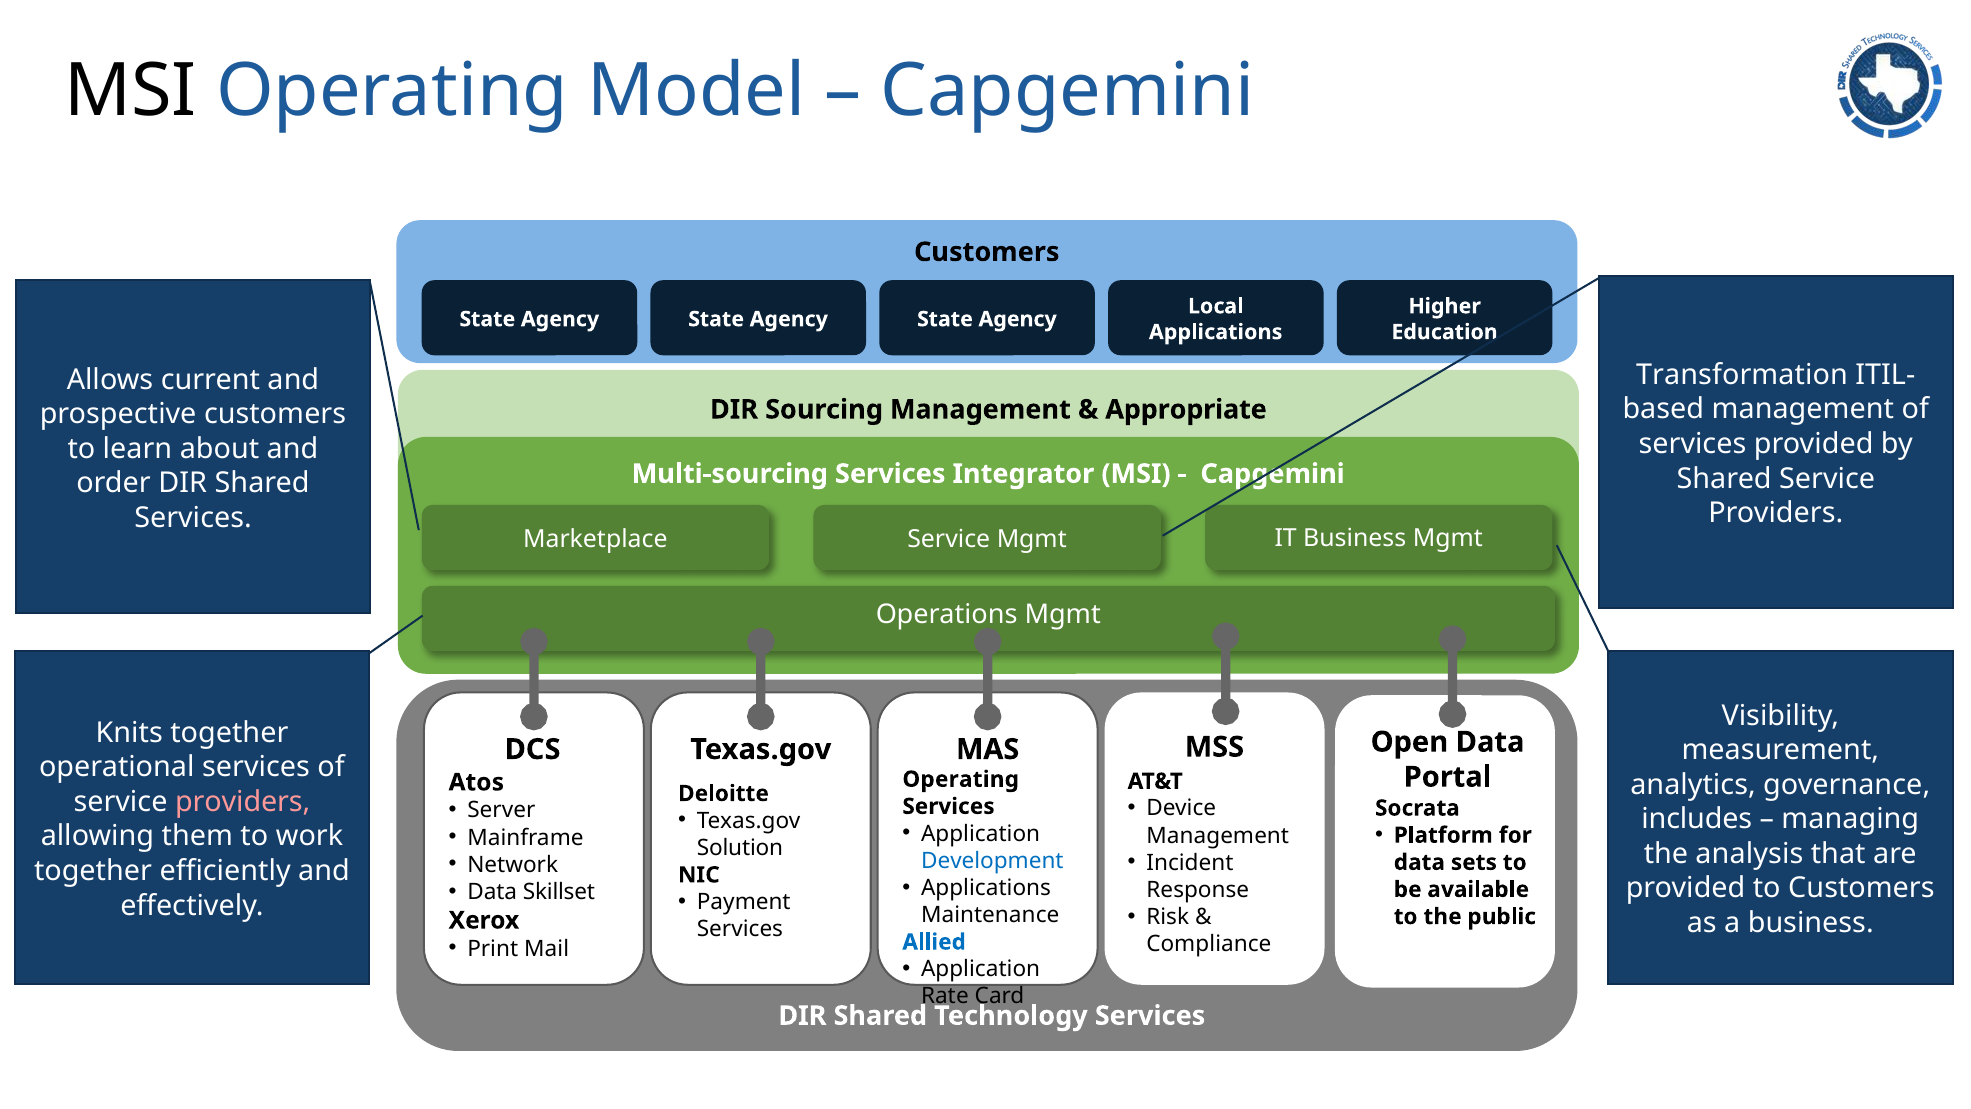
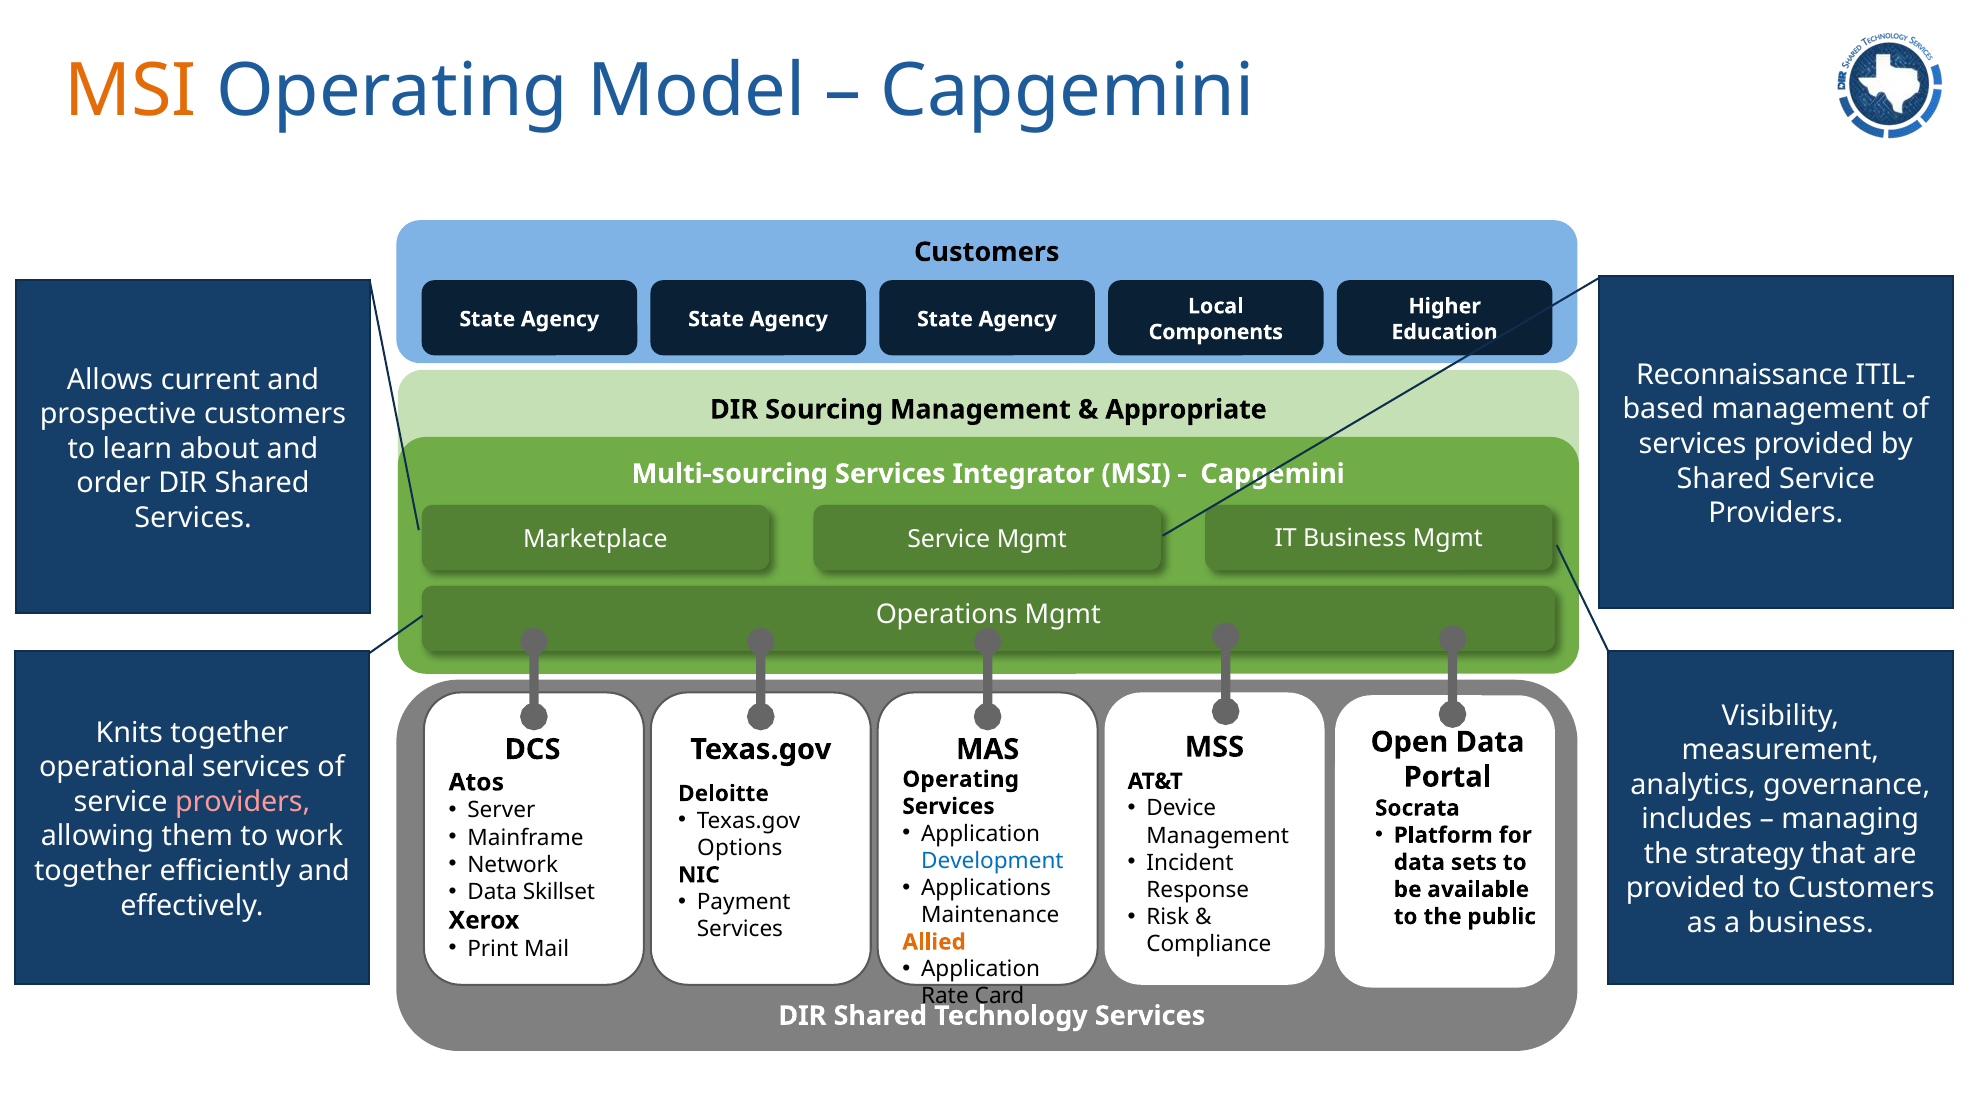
MSI at (131, 91) colour: black -> orange
Applications at (1216, 332): Applications -> Components
Transformation: Transformation -> Reconnaissance
Solution: Solution -> Options
analysis: analysis -> strategy
Allied colour: blue -> orange
